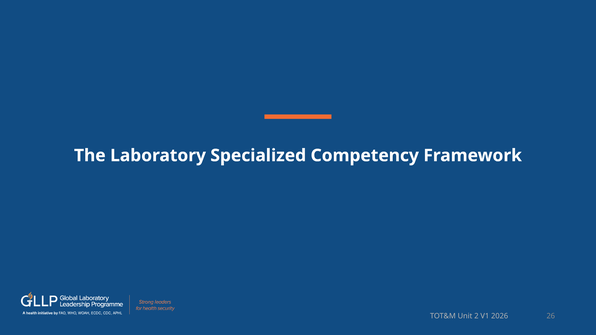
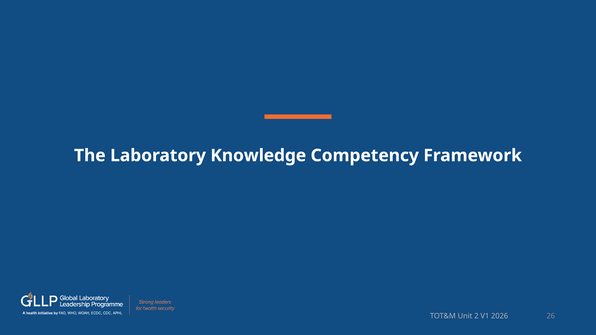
Specialized: Specialized -> Knowledge
